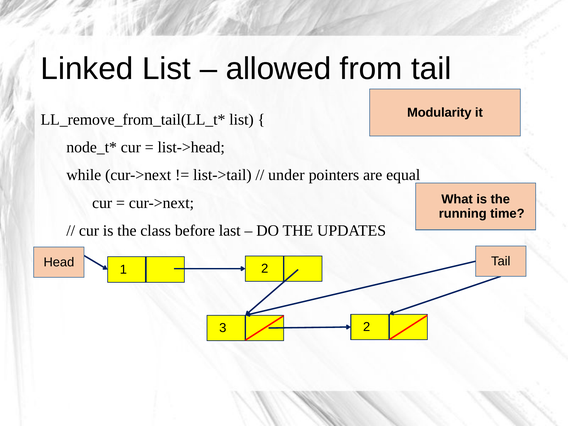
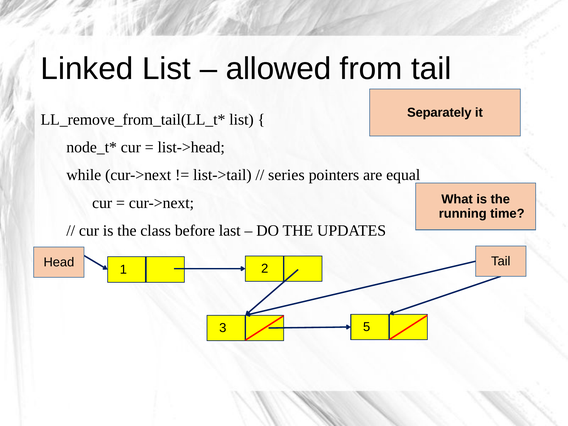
Modularity: Modularity -> Separately
under: under -> series
3 2: 2 -> 5
